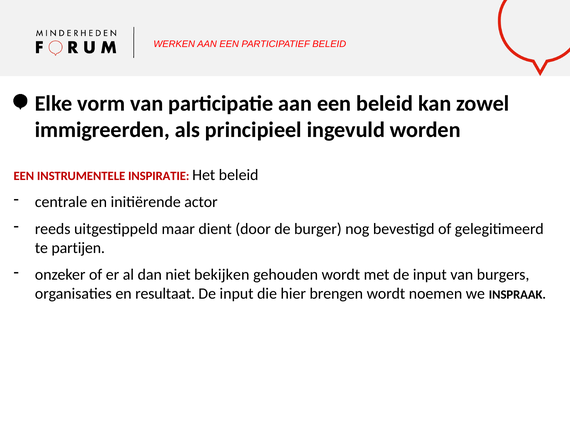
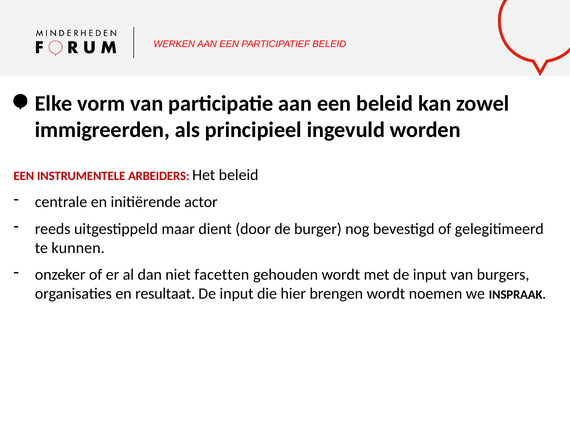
INSPIRATIE: INSPIRATIE -> ARBEIDERS
partijen: partijen -> kunnen
bekijken: bekijken -> facetten
